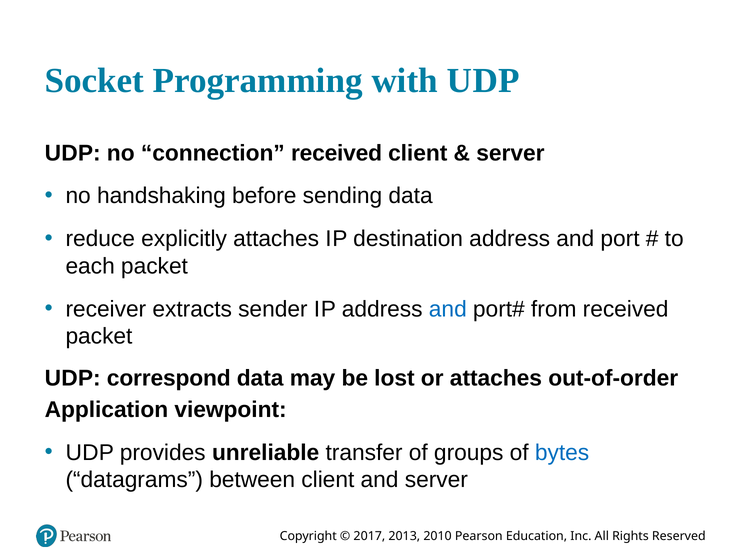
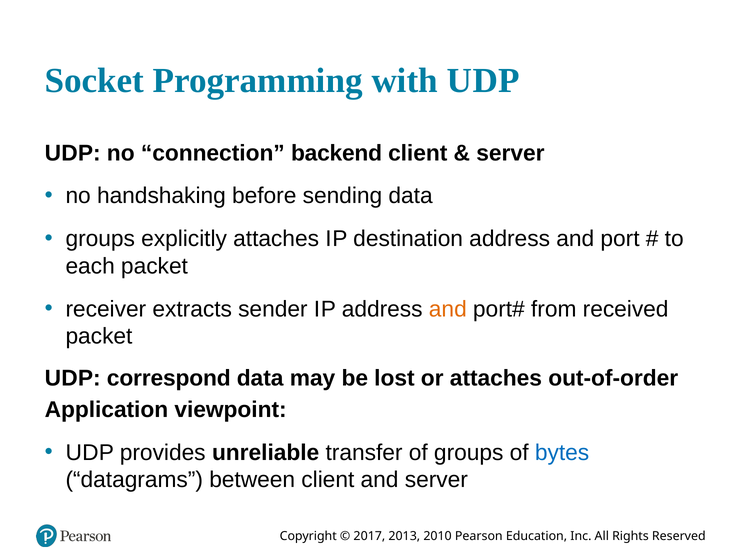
connection received: received -> backend
reduce at (100, 239): reduce -> groups
and at (448, 309) colour: blue -> orange
